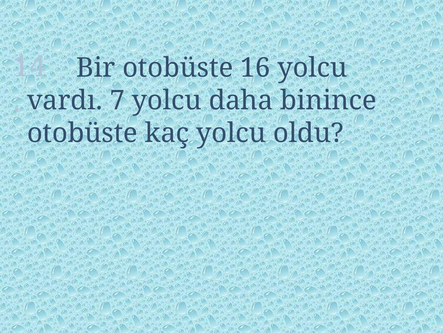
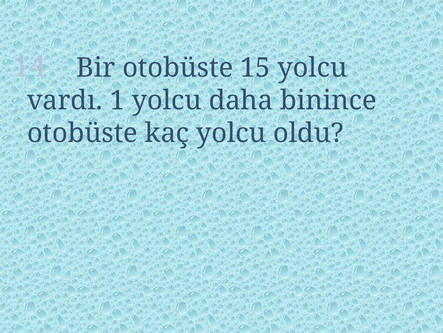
16: 16 -> 15
7: 7 -> 1
